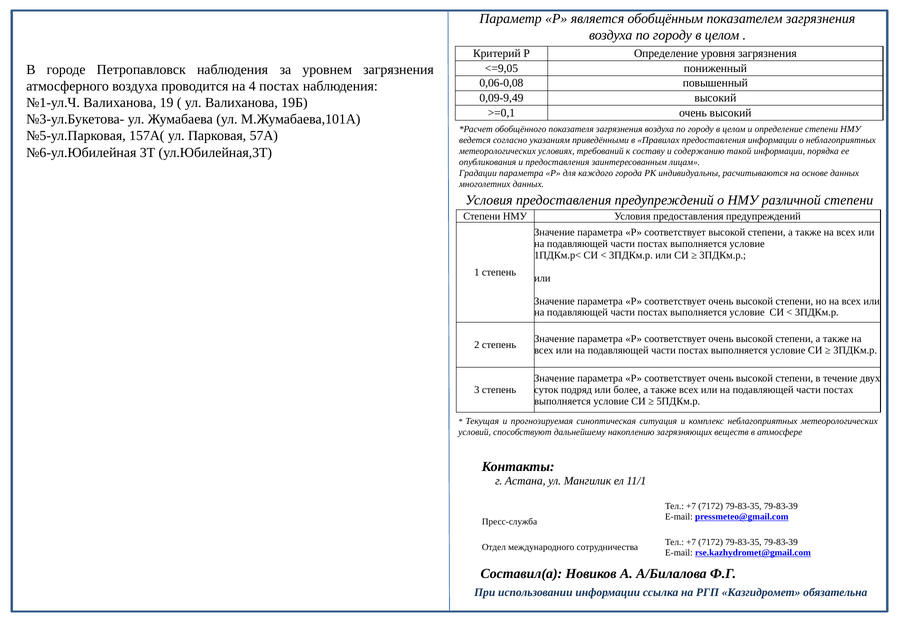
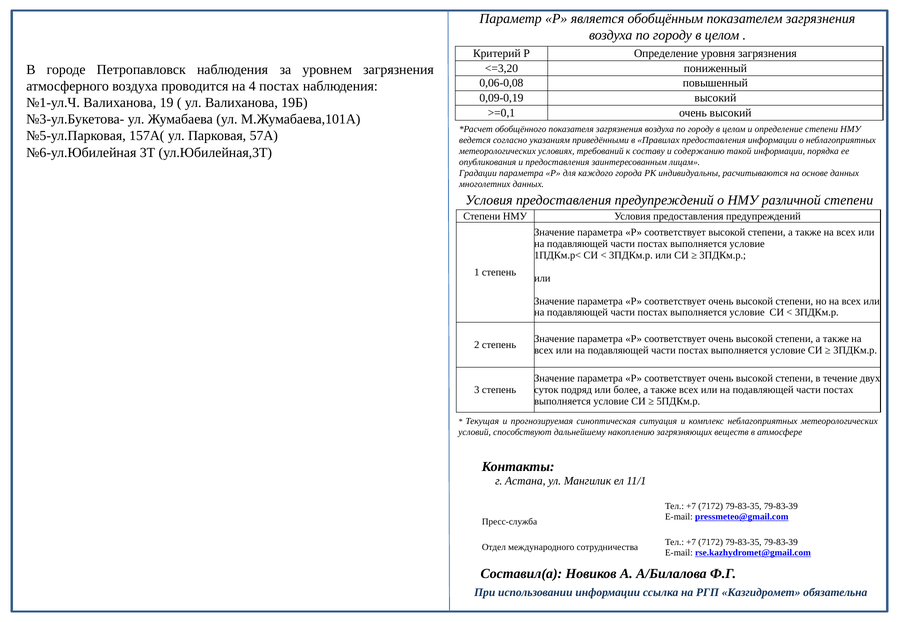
<=9,05: <=9,05 -> <=3,20
0,09-9,49: 0,09-9,49 -> 0,09-0,19
